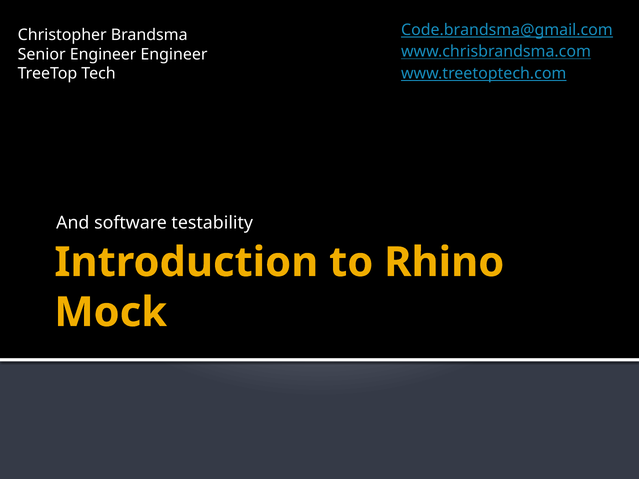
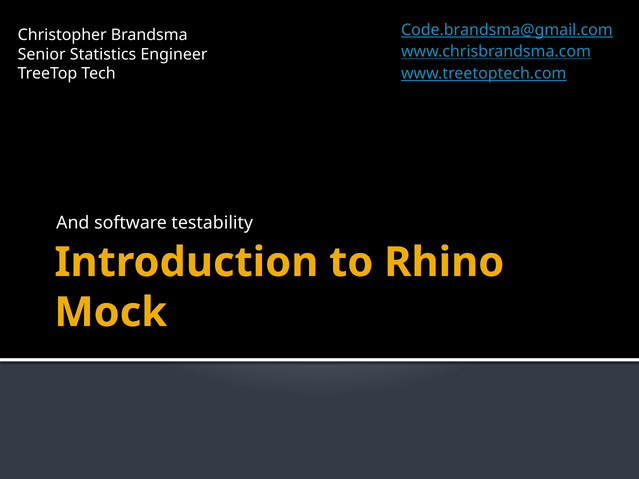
Senior Engineer: Engineer -> Statistics
